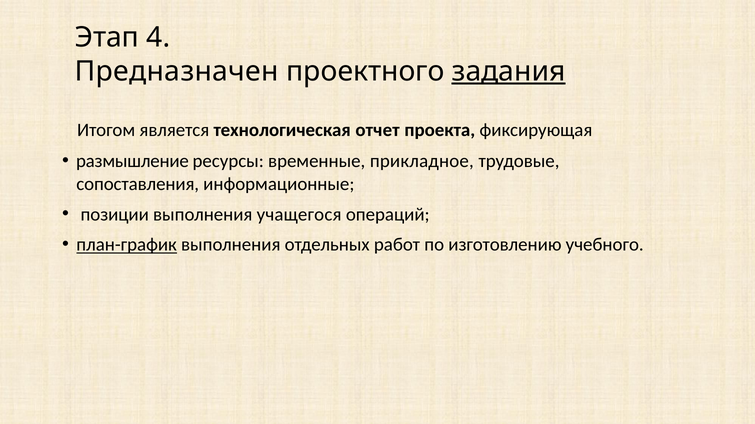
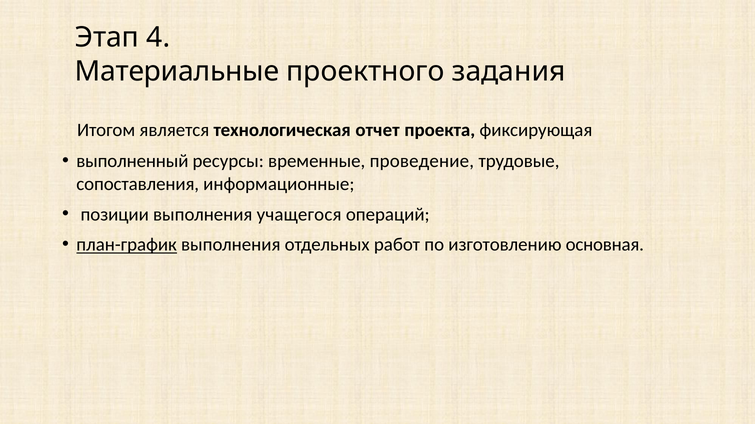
Предназначен: Предназначен -> Материальные
задания underline: present -> none
размышление: размышление -> выполненный
прикладное: прикладное -> проведение
учебного: учебного -> основная
